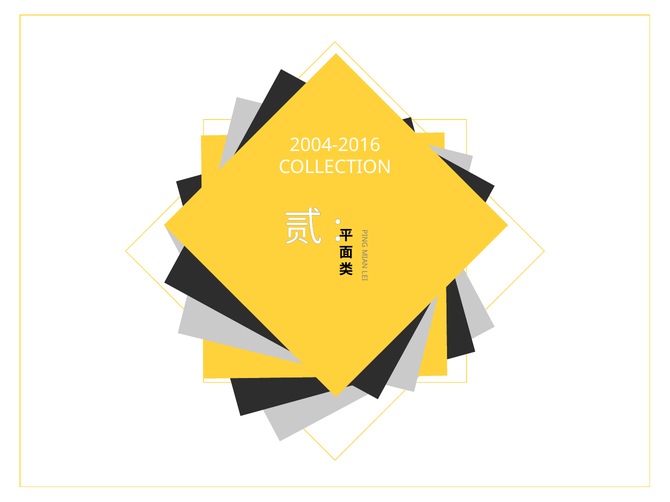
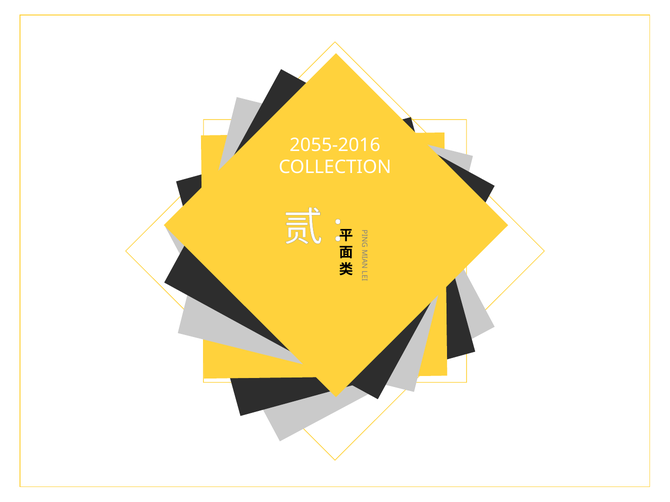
2004-2016: 2004-2016 -> 2055-2016
